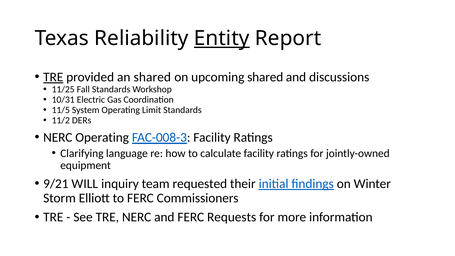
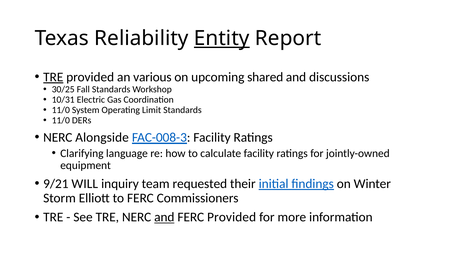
an shared: shared -> various
11/25: 11/25 -> 30/25
11/5 at (61, 110): 11/5 -> 11/0
11/2 at (61, 120): 11/2 -> 11/0
NERC Operating: Operating -> Alongside
and at (164, 217) underline: none -> present
FERC Requests: Requests -> Provided
